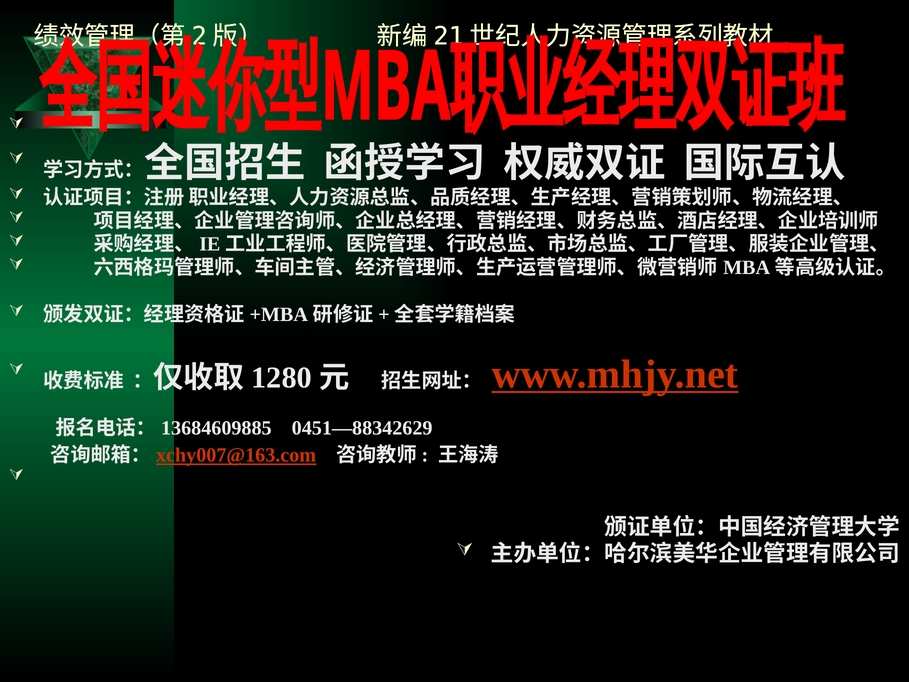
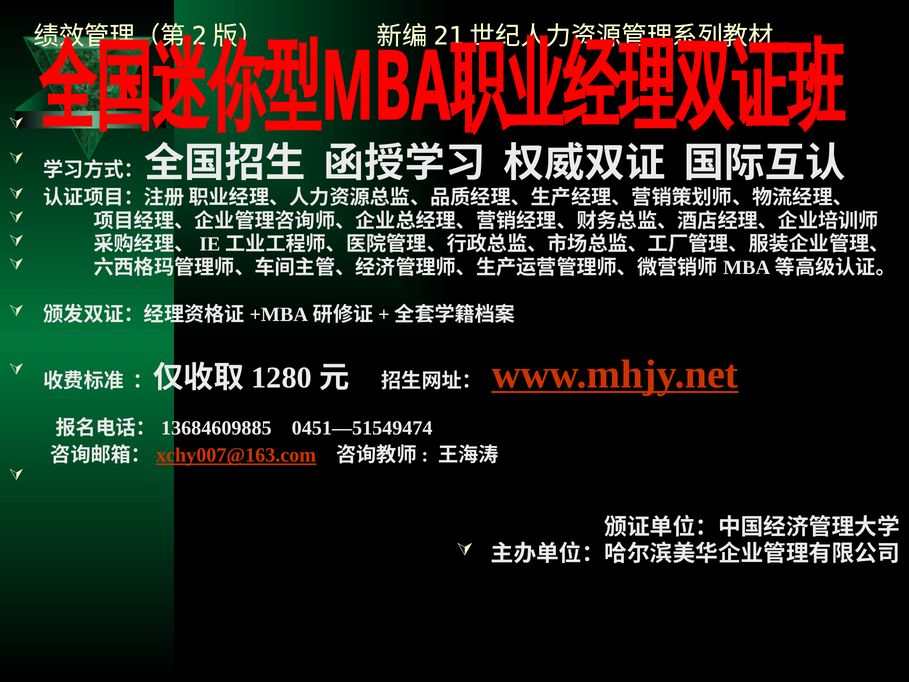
0451—88342629: 0451—88342629 -> 0451—51549474
